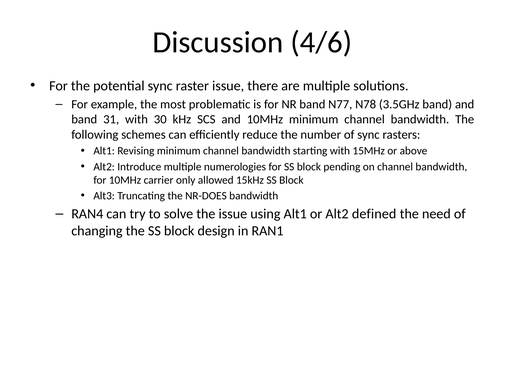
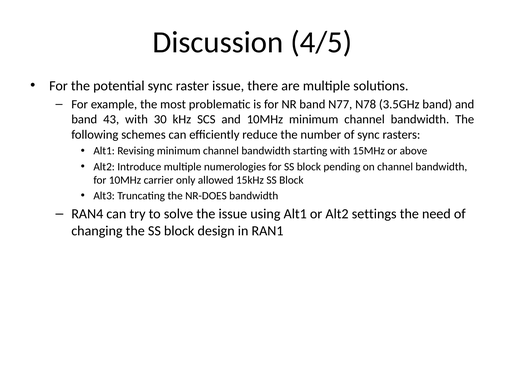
4/6: 4/6 -> 4/5
31: 31 -> 43
defined: defined -> settings
